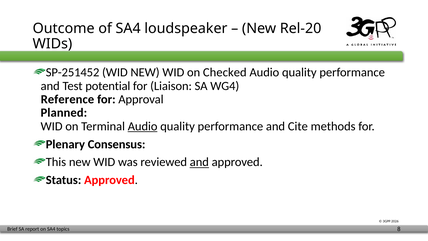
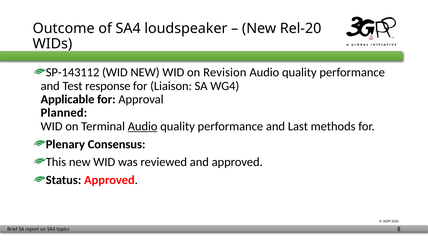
SP-251452: SP-251452 -> SP-143112
Checked: Checked -> Revision
potential: potential -> response
Reference: Reference -> Applicable
Cite: Cite -> Last
and at (199, 162) underline: present -> none
